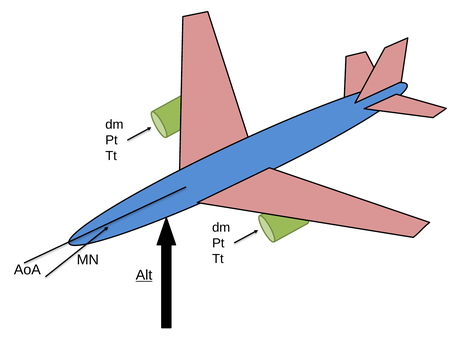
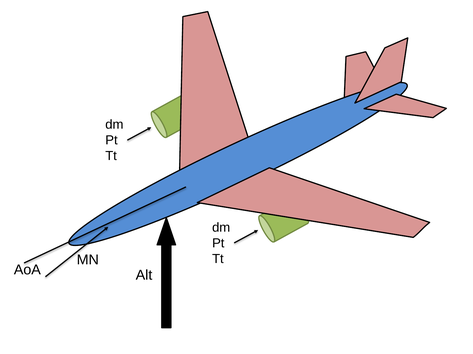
Alt underline: present -> none
